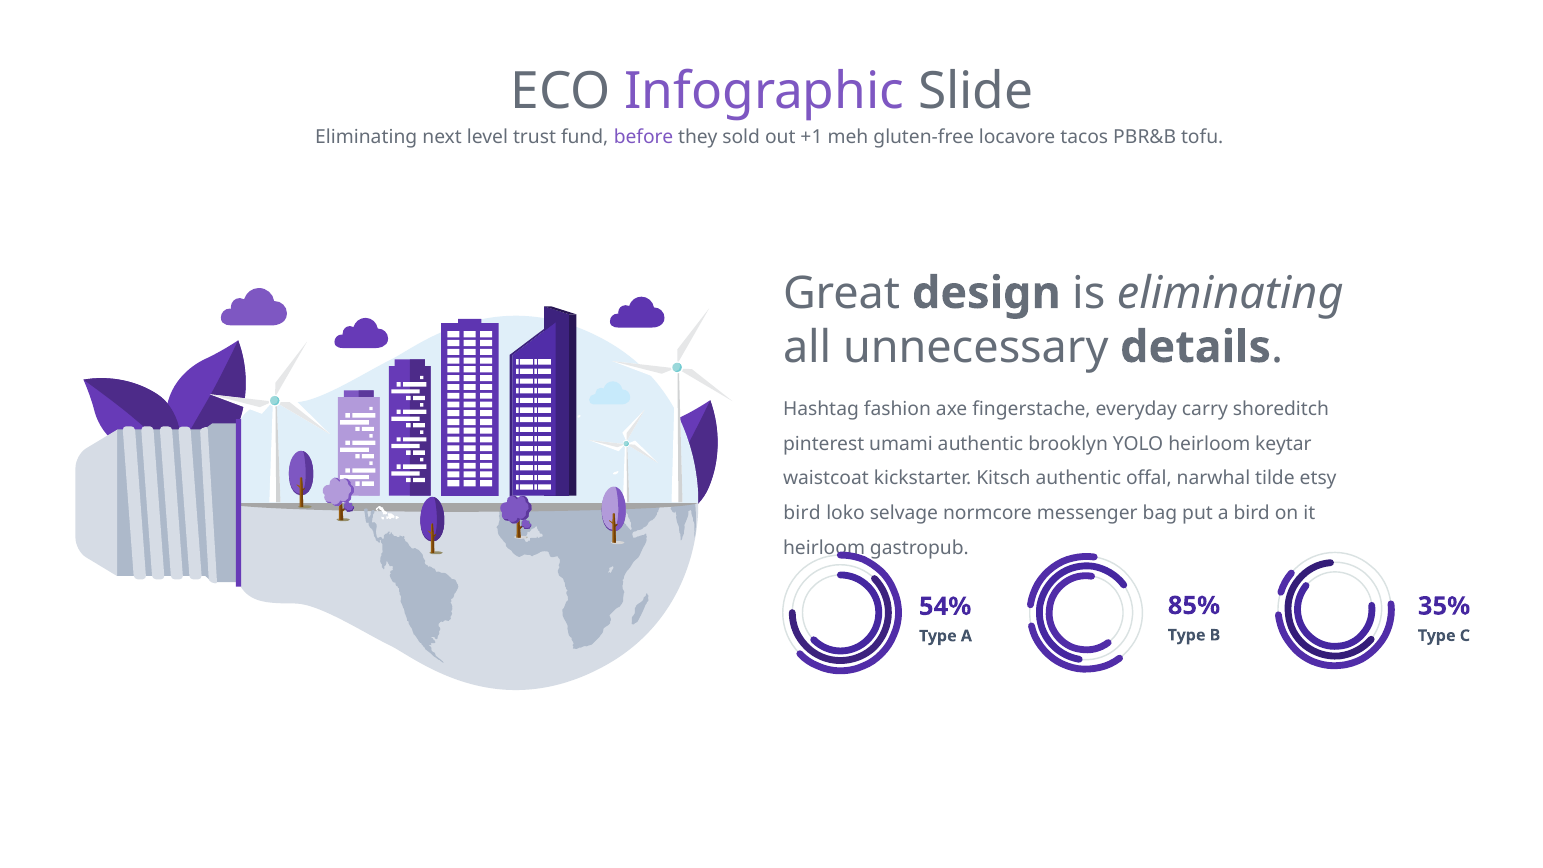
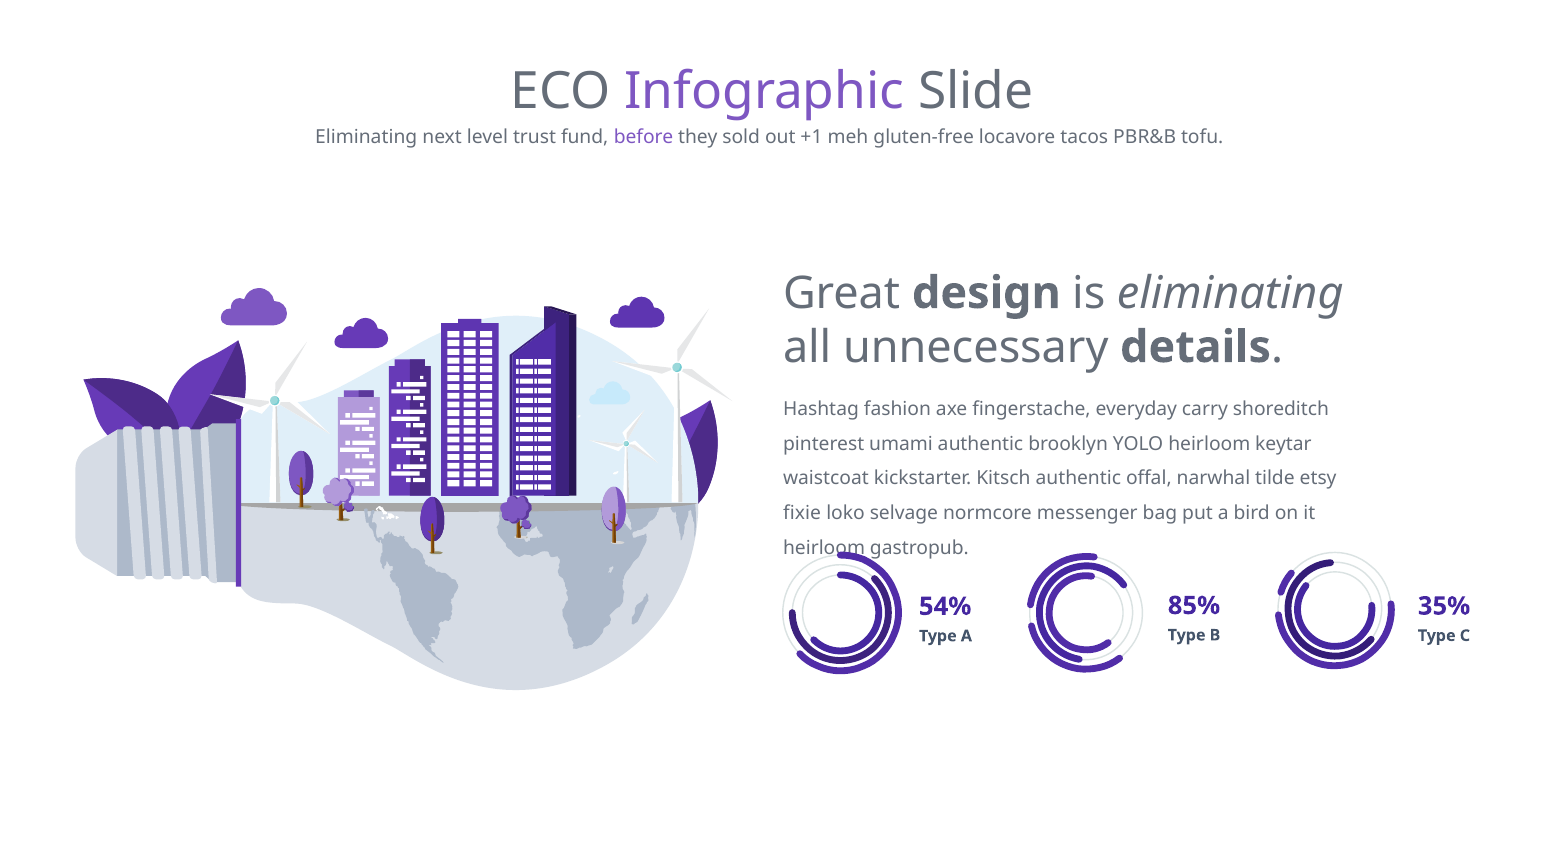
bird at (802, 513): bird -> fixie
